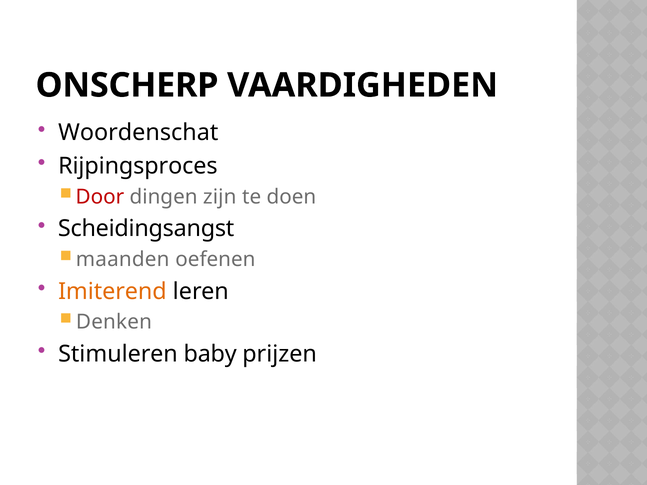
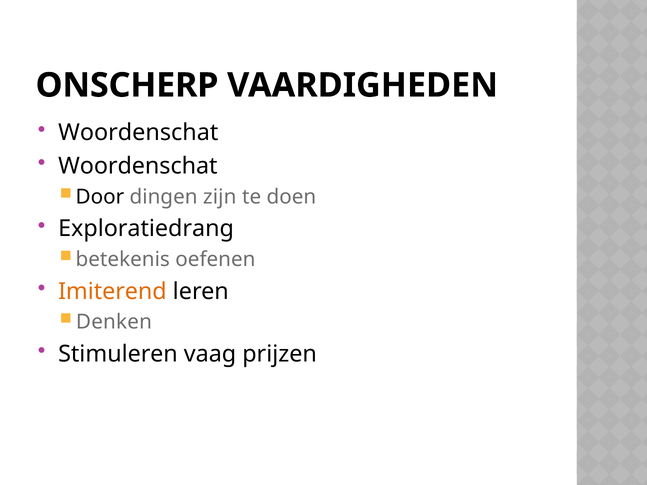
Rijpingsproces at (138, 166): Rijpingsproces -> Woordenschat
Door colour: red -> black
Scheidingsangst: Scheidingsangst -> Exploratiedrang
maanden: maanden -> betekenis
baby: baby -> vaag
